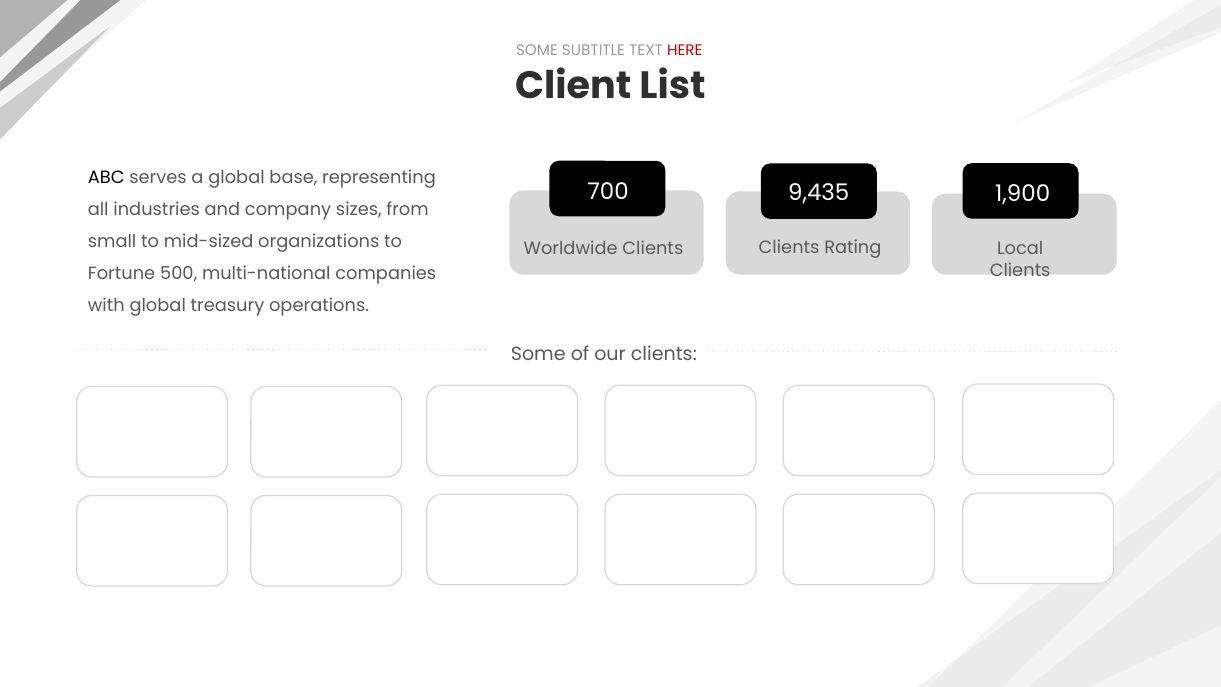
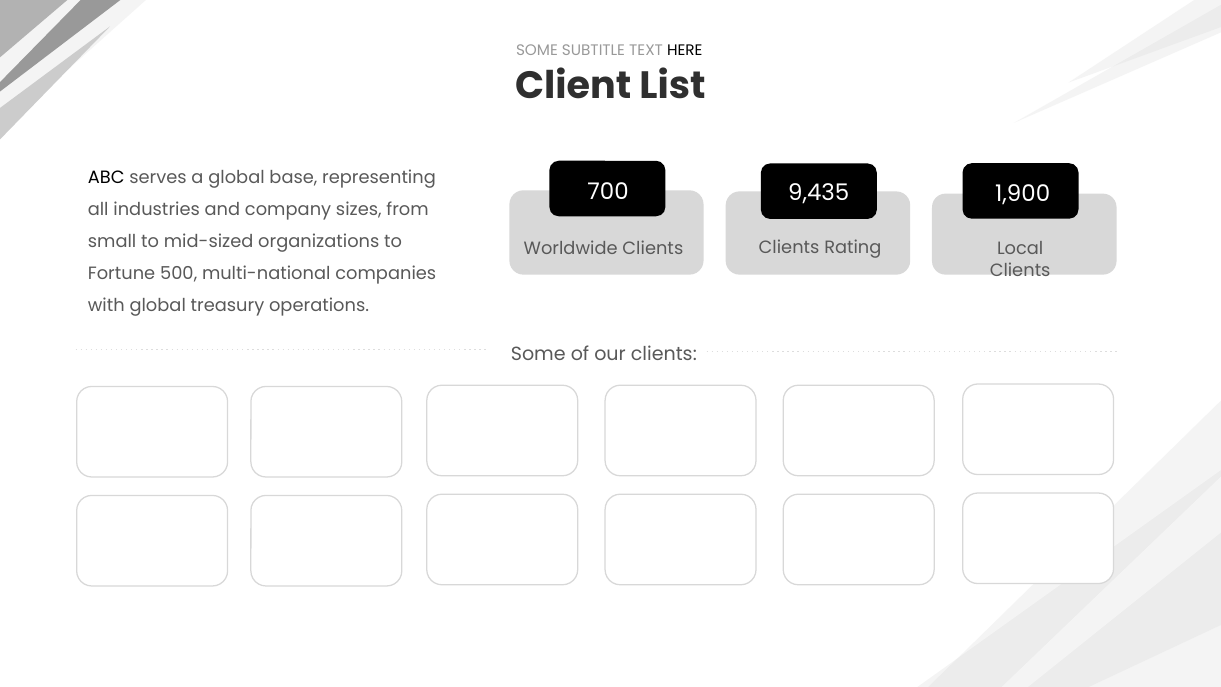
HERE colour: red -> black
